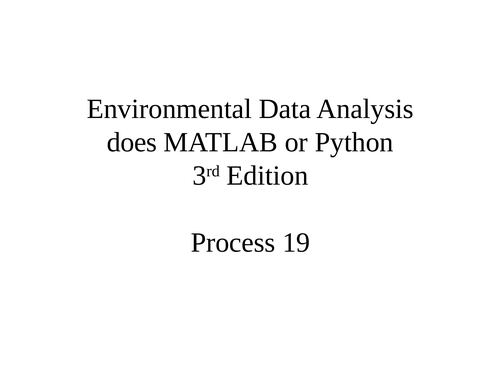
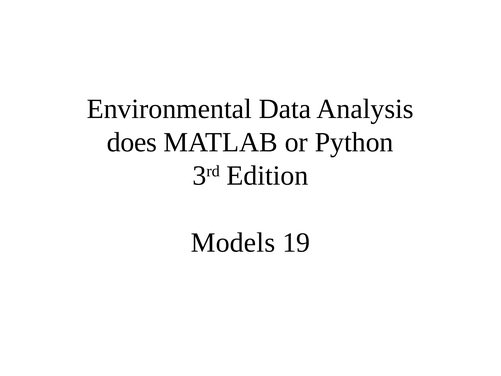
Process: Process -> Models
